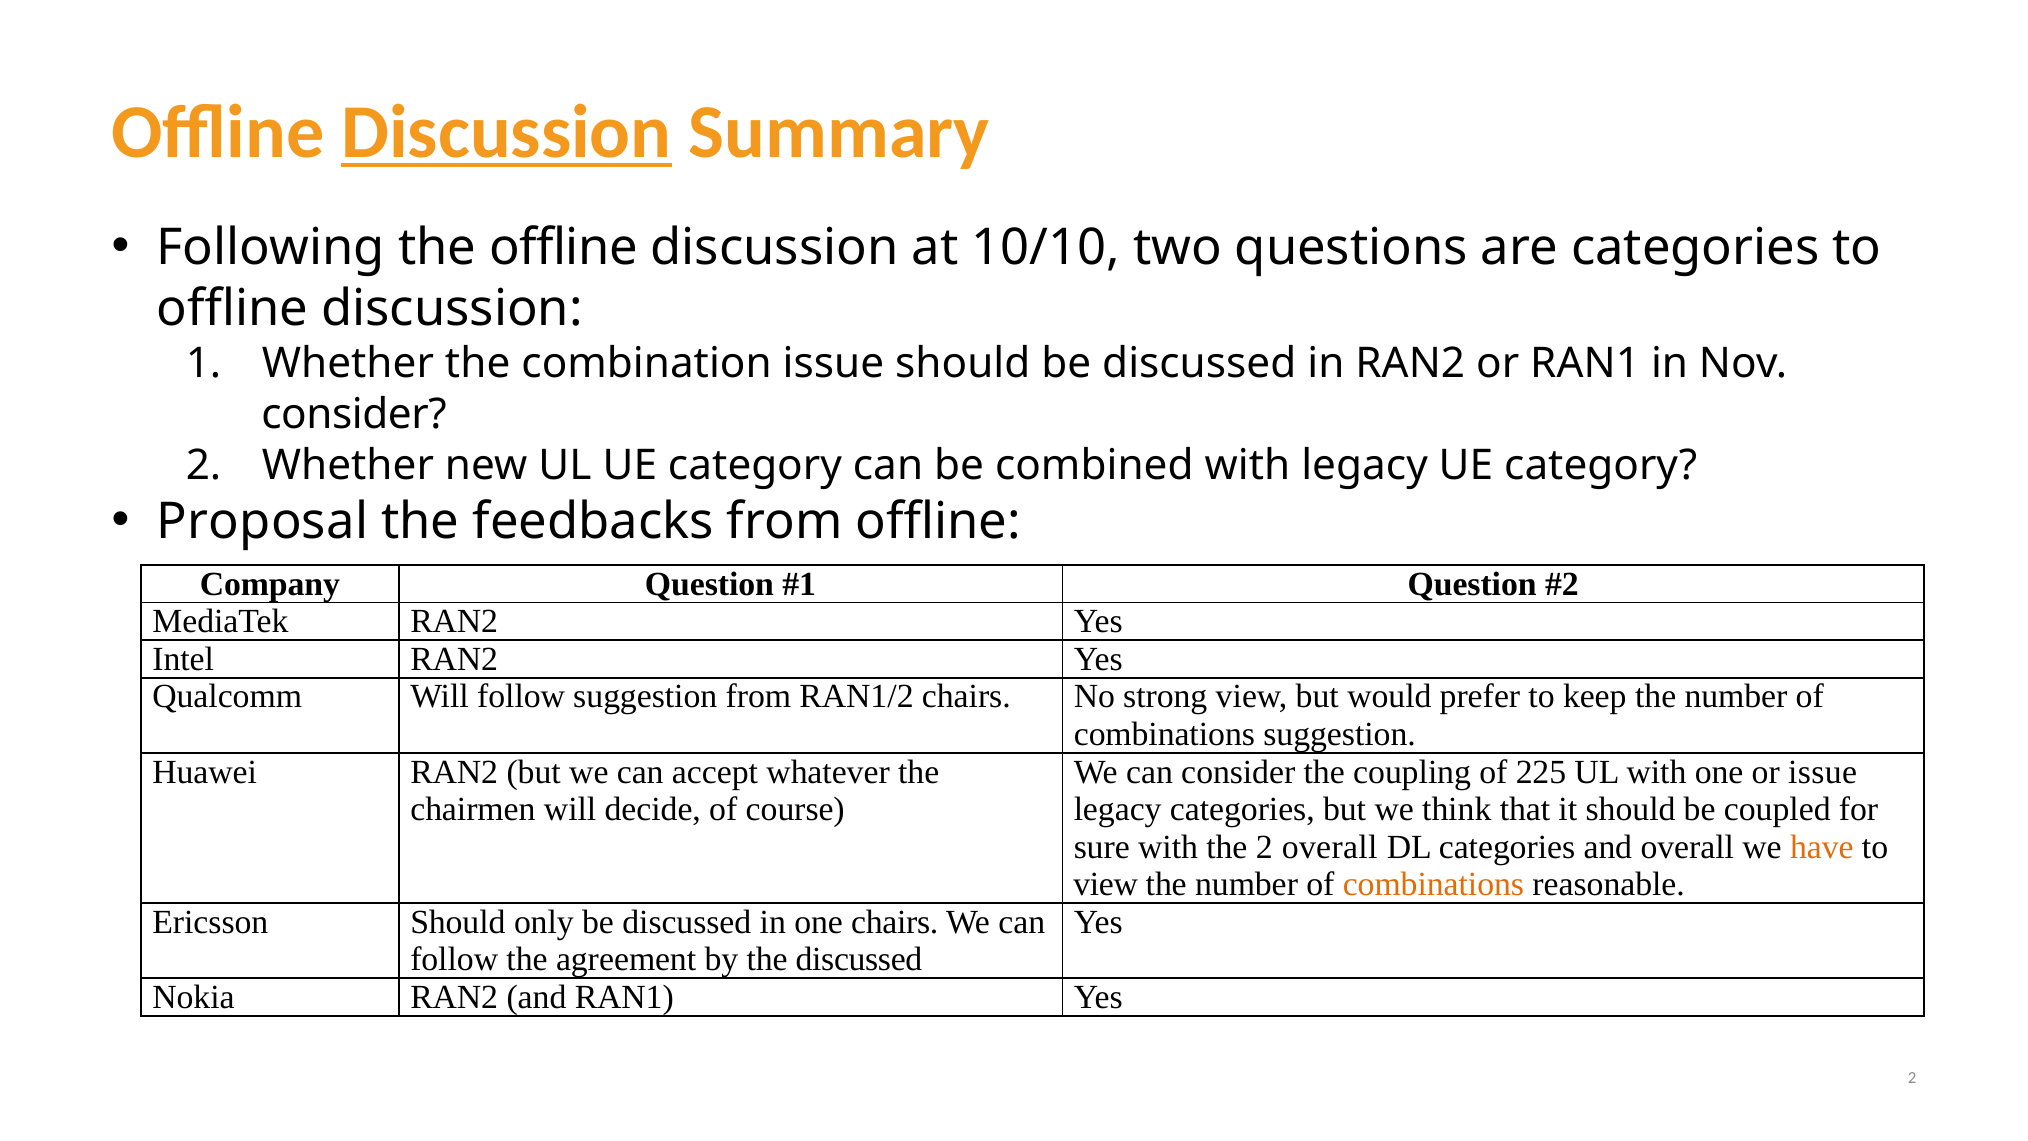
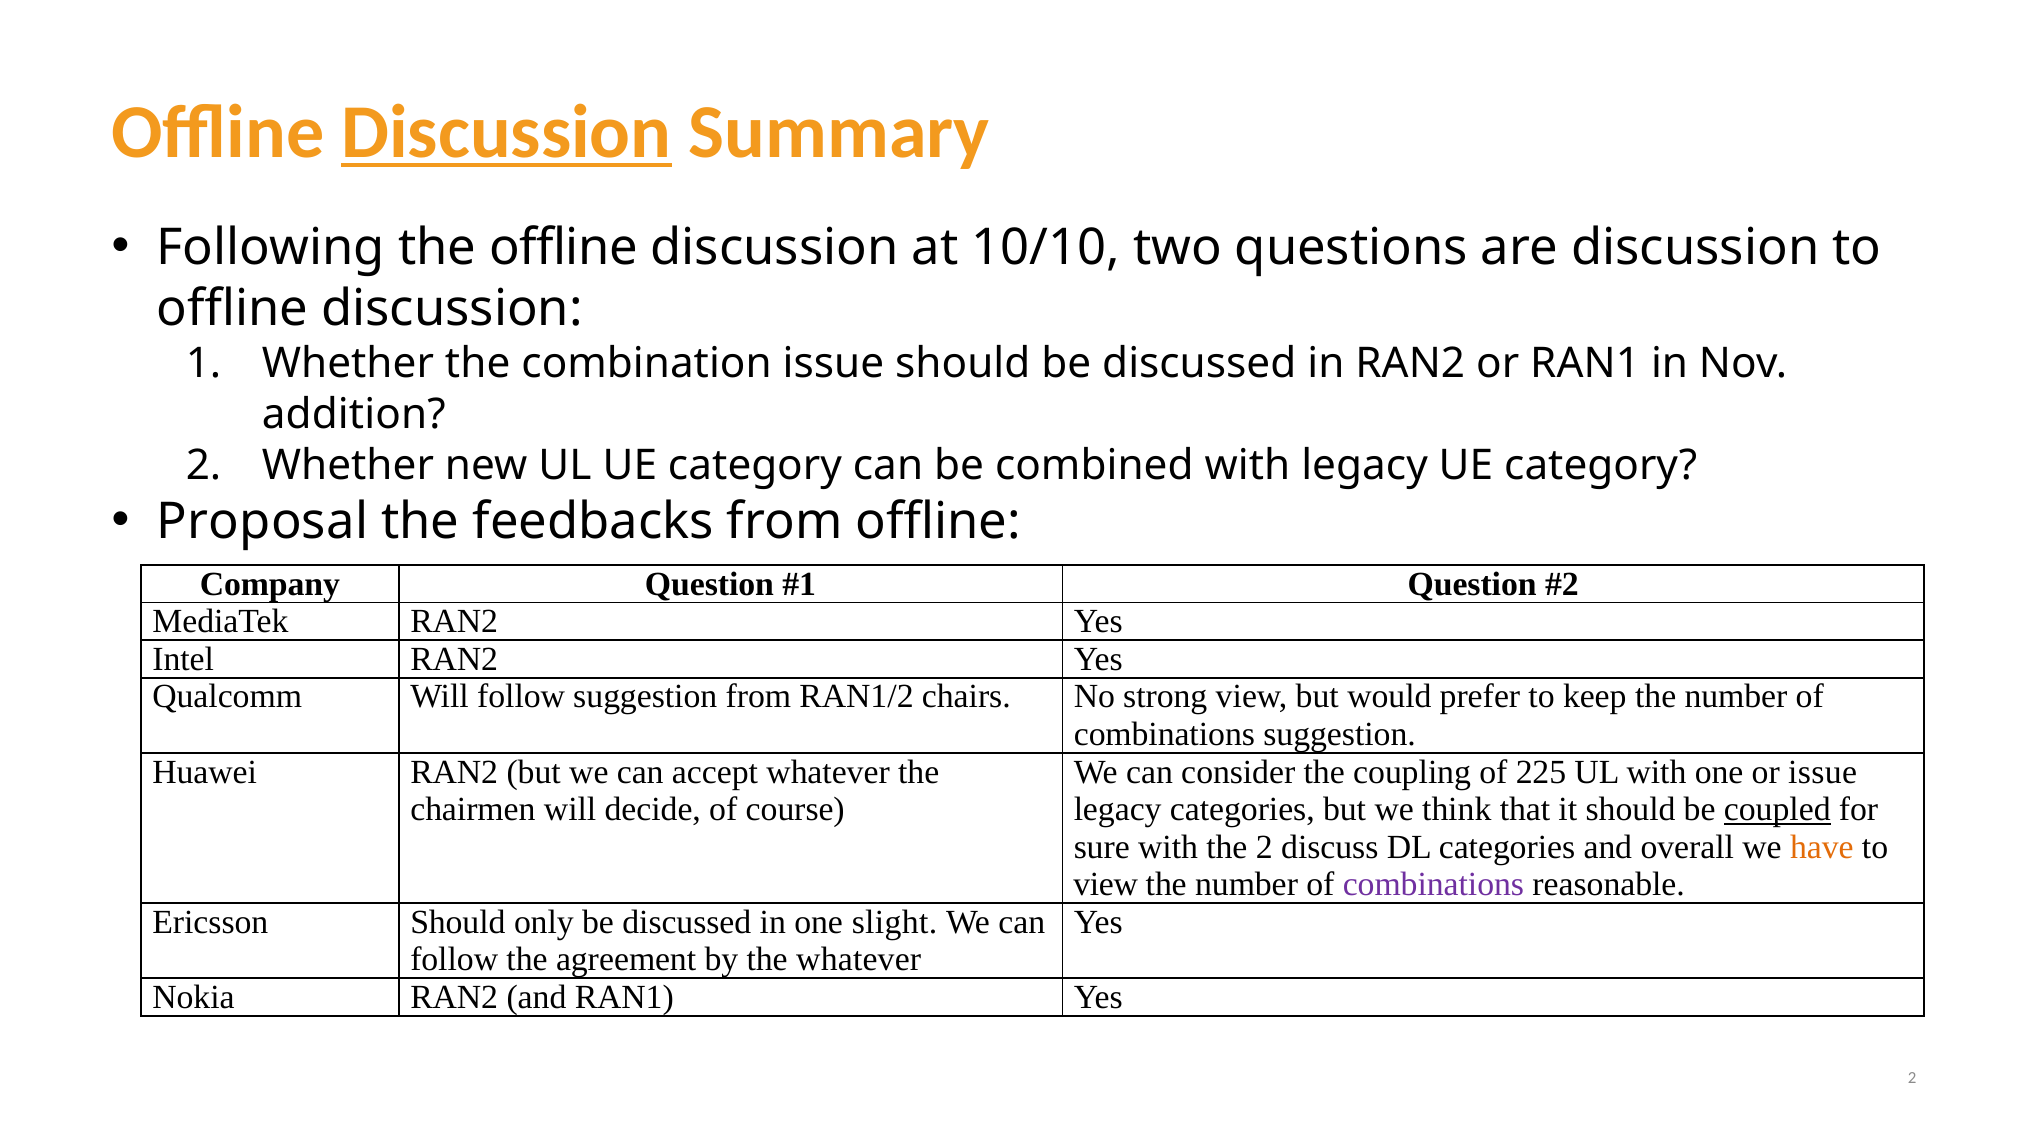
are categories: categories -> discussion
consider at (354, 415): consider -> addition
coupled underline: none -> present
2 overall: overall -> discuss
combinations at (1433, 884) colour: orange -> purple
one chairs: chairs -> slight
the discussed: discussed -> whatever
